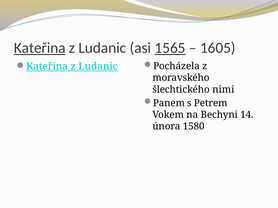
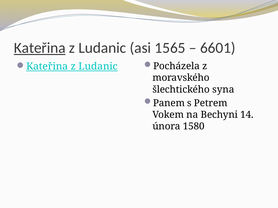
1565 underline: present -> none
1605: 1605 -> 6601
nimi: nimi -> syna
